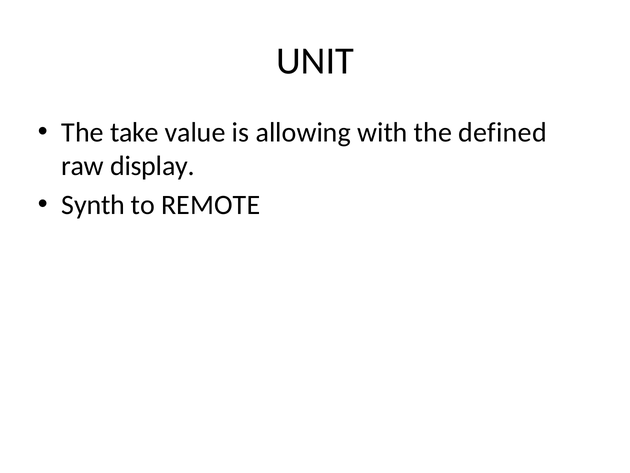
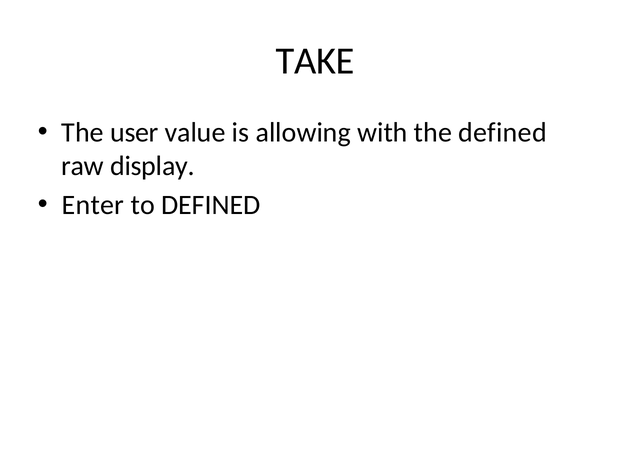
UNIT: UNIT -> TAKE
take: take -> user
Synth: Synth -> Enter
to REMOTE: REMOTE -> DEFINED
